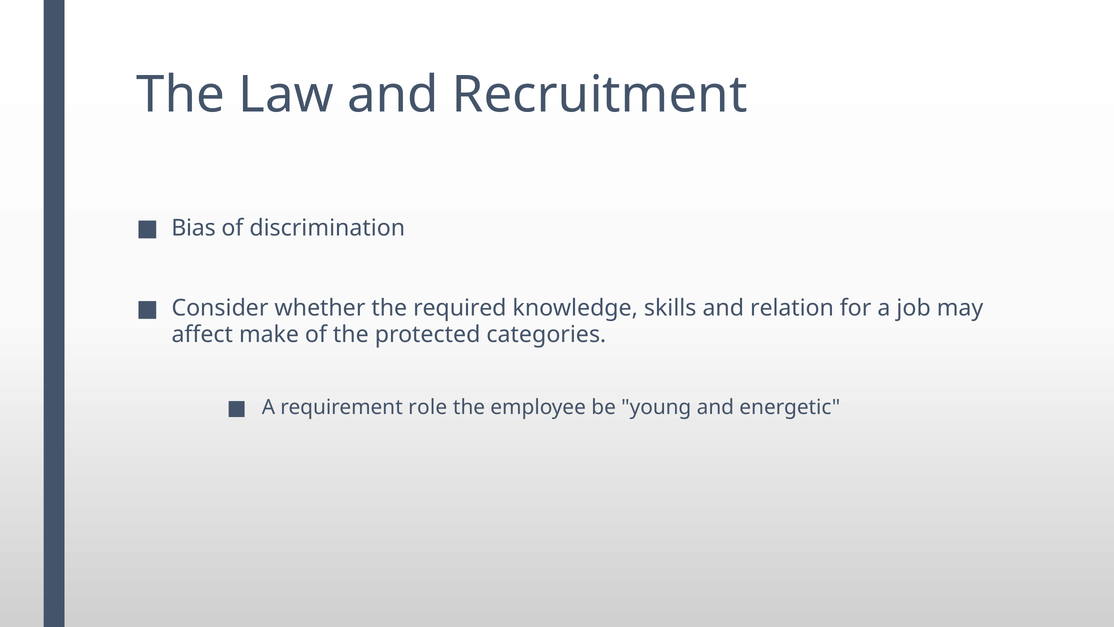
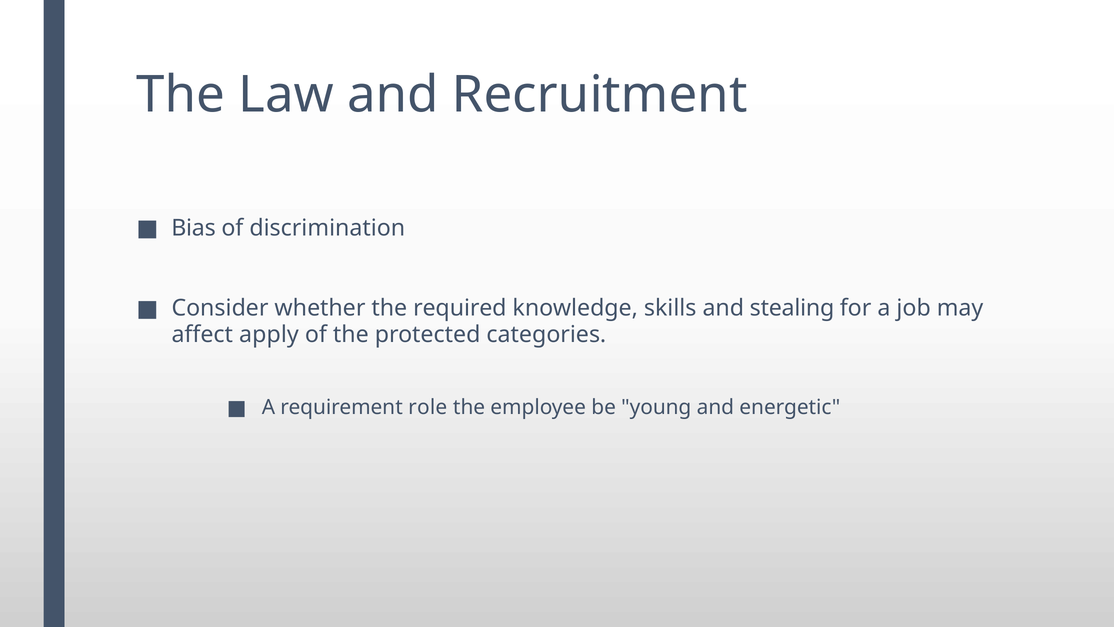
relation: relation -> stealing
make: make -> apply
